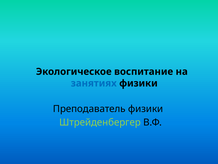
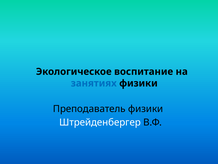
Штрейденбергер colour: light green -> white
